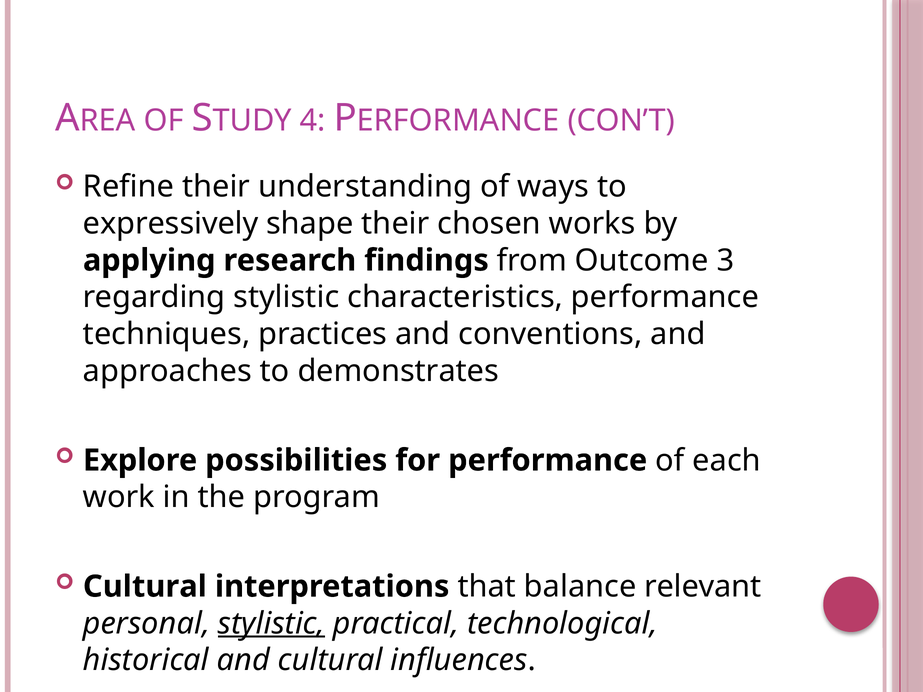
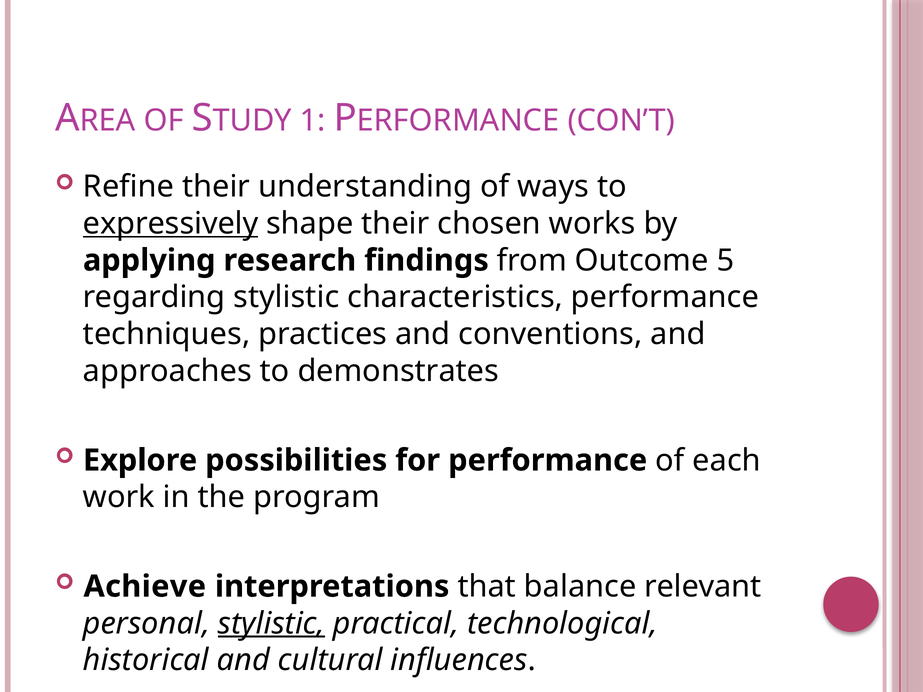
4: 4 -> 1
expressively underline: none -> present
3: 3 -> 5
Cultural at (145, 587): Cultural -> Achieve
